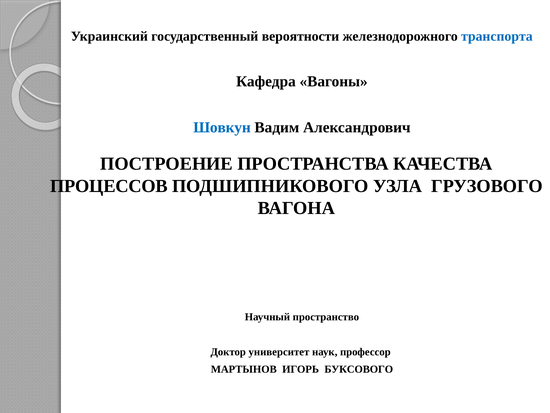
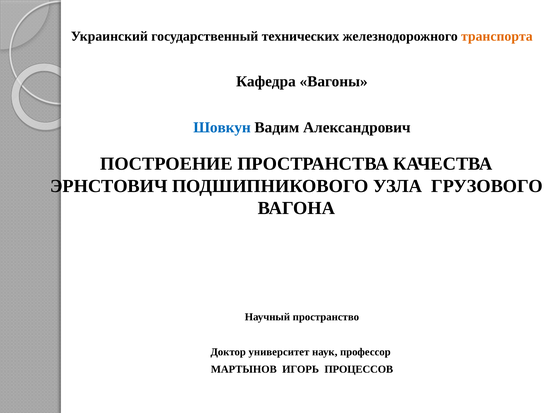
вероятности: вероятности -> технических
транспорта colour: blue -> orange
ПРОЦЕССОВ: ПРОЦЕССОВ -> ЭРНСТОВИЧ
БУКСОВОГО: БУКСОВОГО -> ПРОЦЕССОВ
